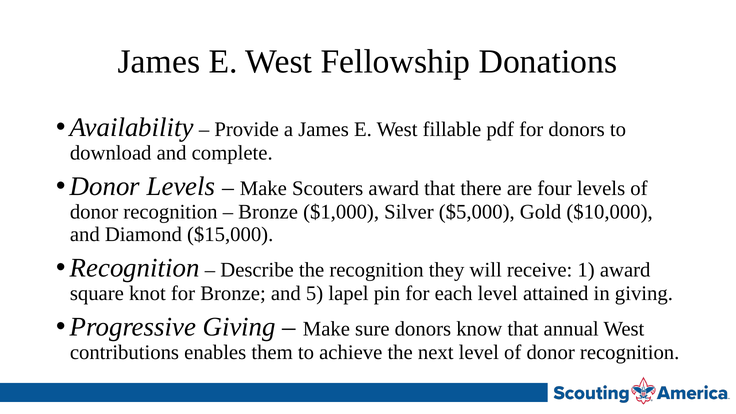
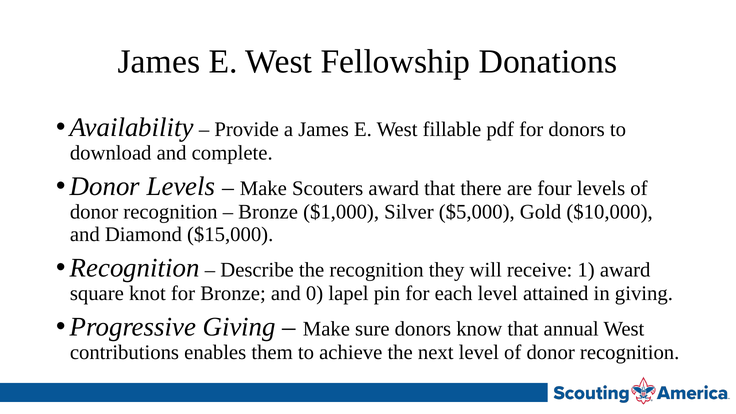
5: 5 -> 0
